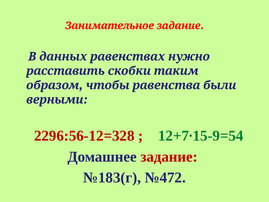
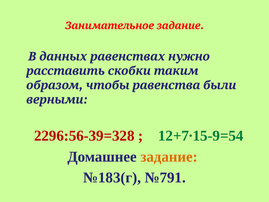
2296:56-12=328: 2296:56-12=328 -> 2296:56-39=328
задание at (169, 156) colour: red -> orange
№472: №472 -> №791
